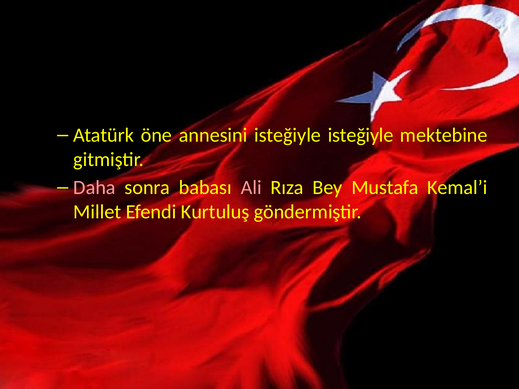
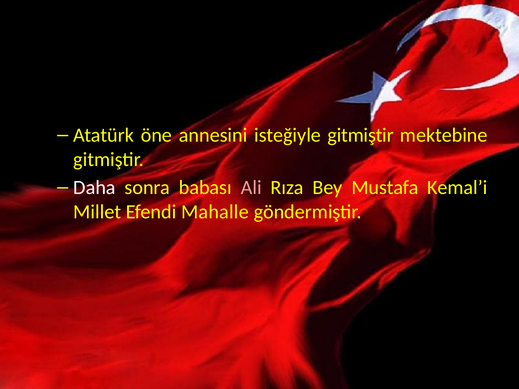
isteğiyle isteğiyle: isteğiyle -> gitmiştir
Daha colour: pink -> white
Kurtuluş: Kurtuluş -> Mahalle
